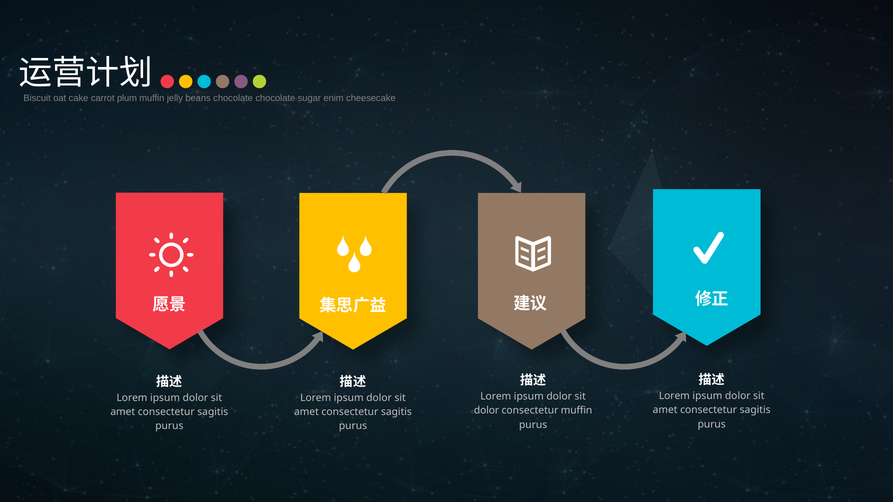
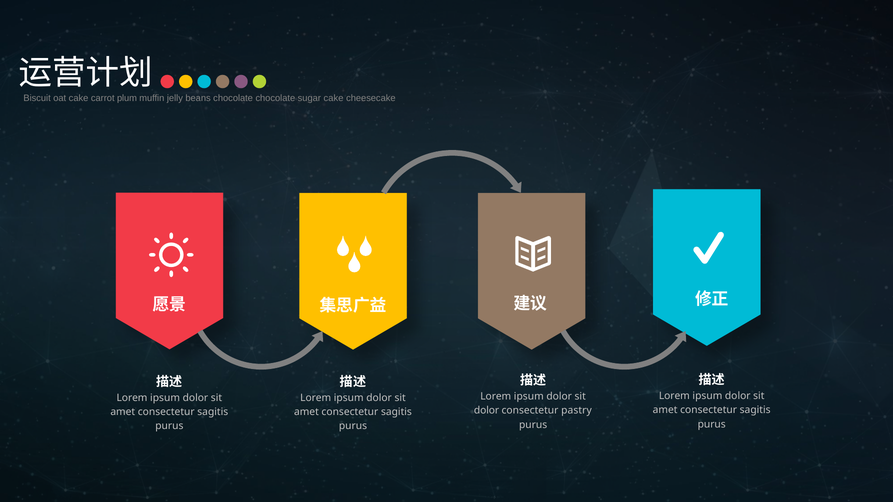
sugar enim: enim -> cake
consectetur muffin: muffin -> pastry
